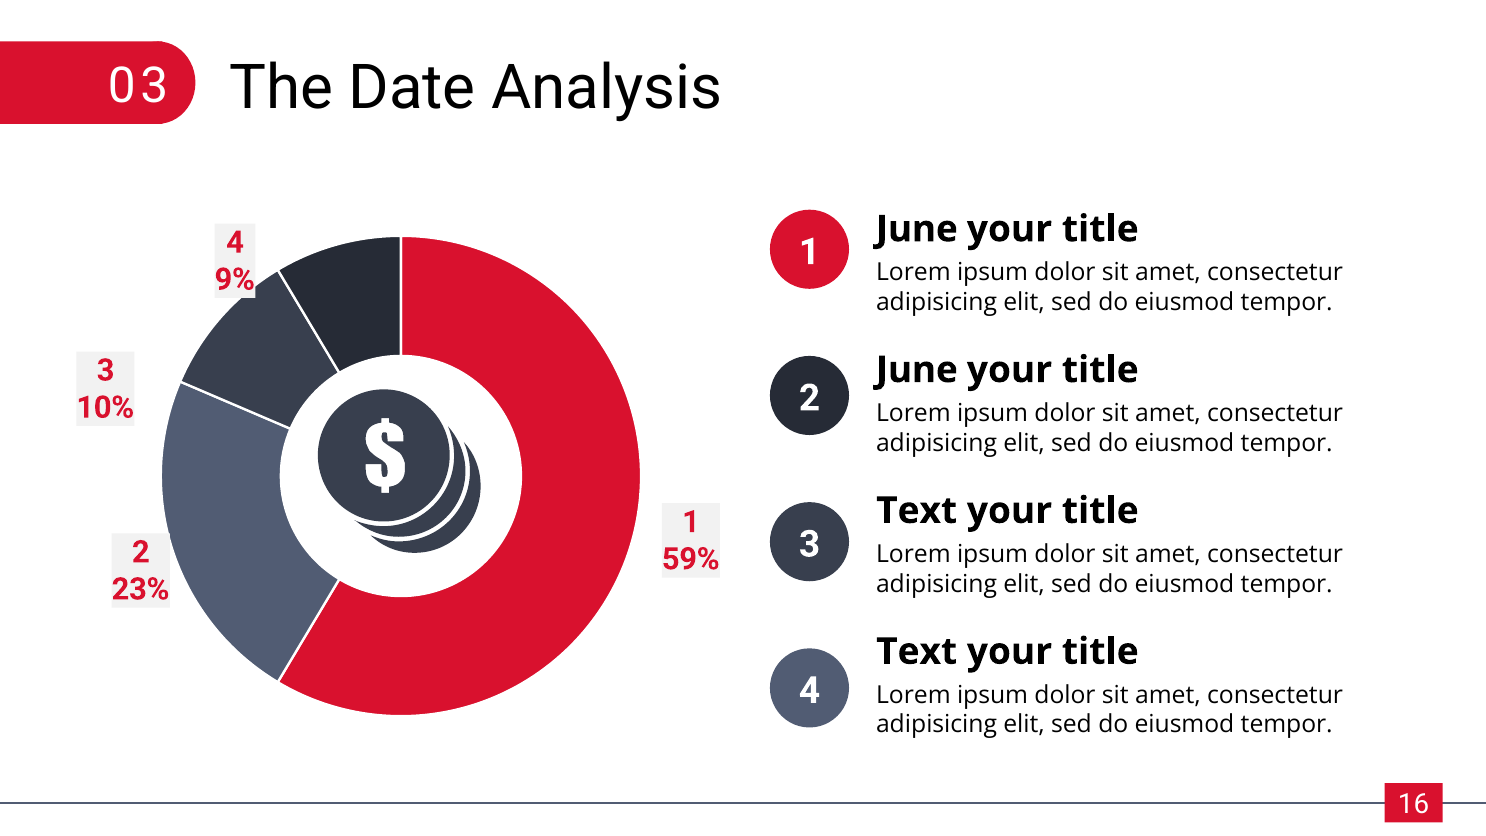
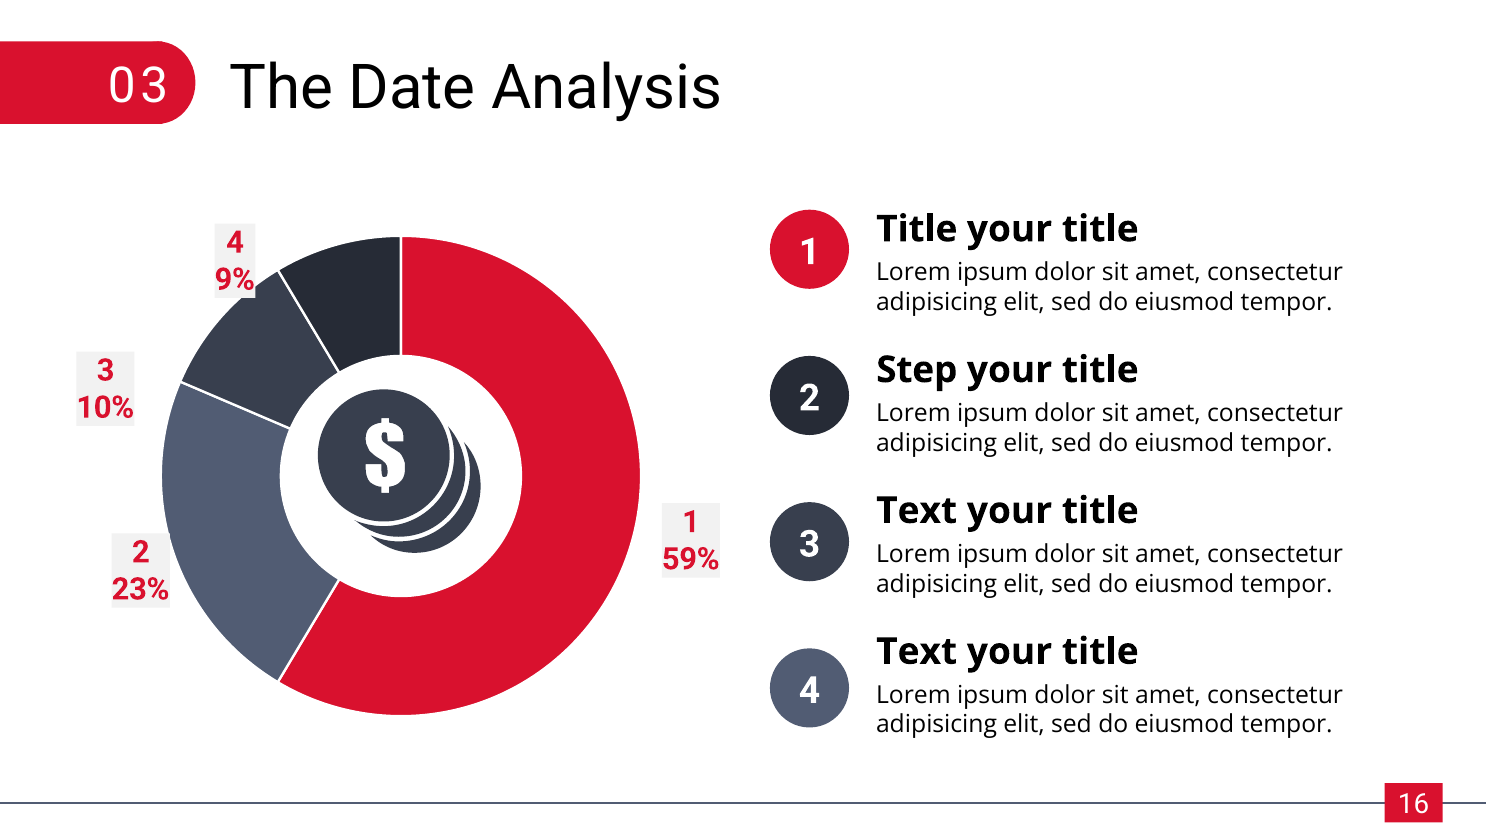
June at (917, 229): June -> Title
June at (917, 370): June -> Step
